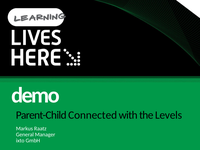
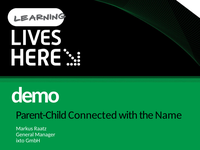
Levels: Levels -> Name
